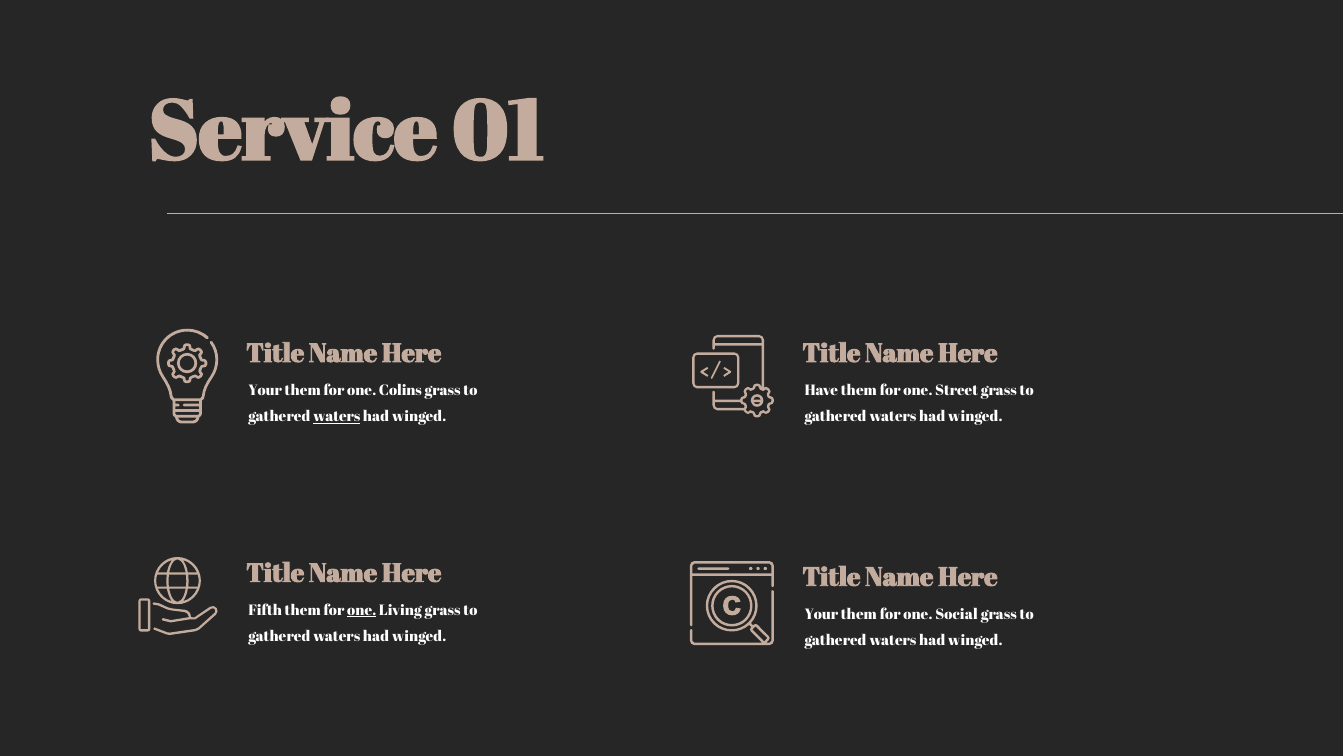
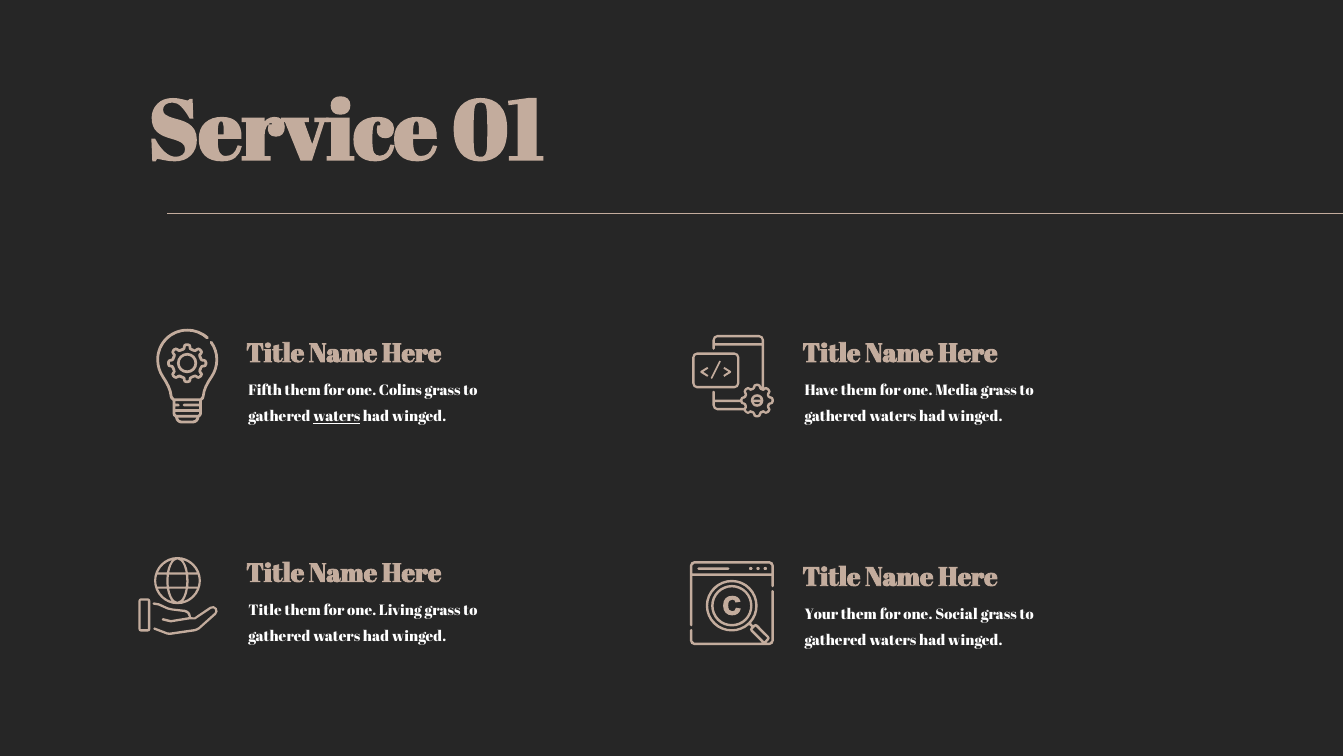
Your at (265, 390): Your -> Fifth
Street: Street -> Media
Fifth at (265, 610): Fifth -> Title
one at (362, 610) underline: present -> none
